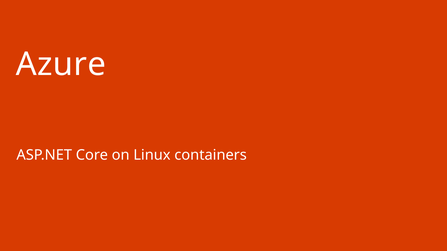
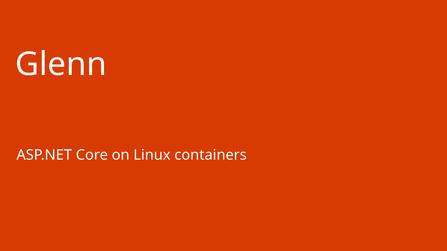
Azure: Azure -> Glenn
